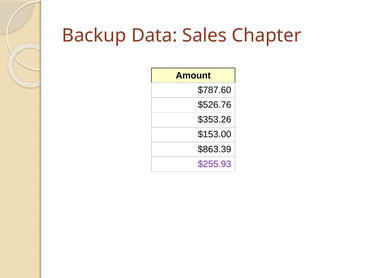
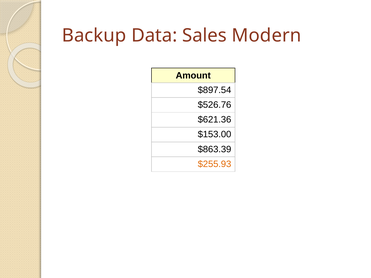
Chapter: Chapter -> Modern
$787.60: $787.60 -> $897.54
$353.26: $353.26 -> $621.36
$255.93 colour: purple -> orange
